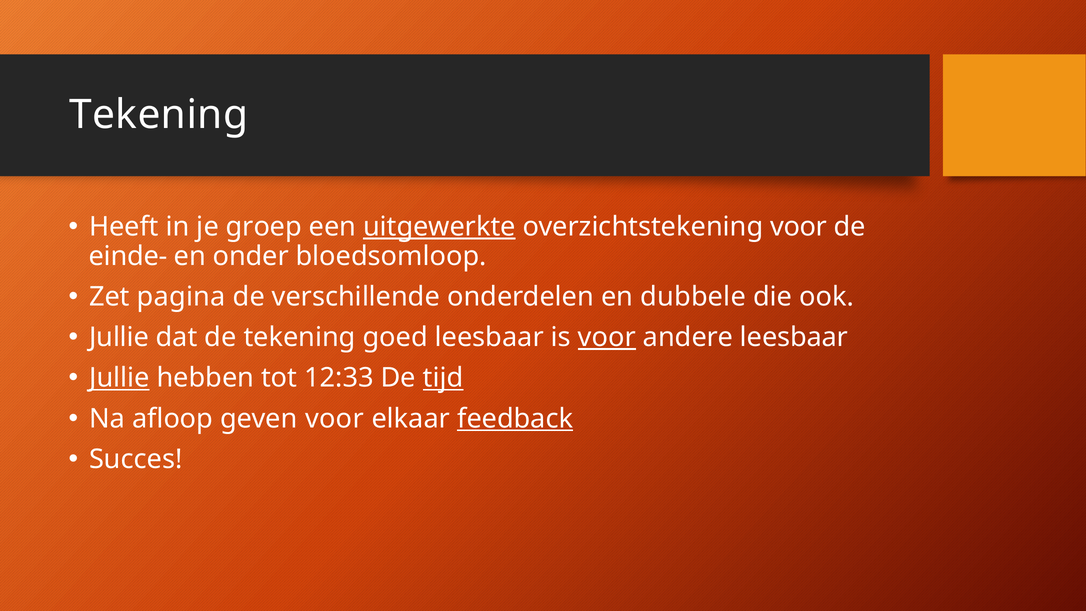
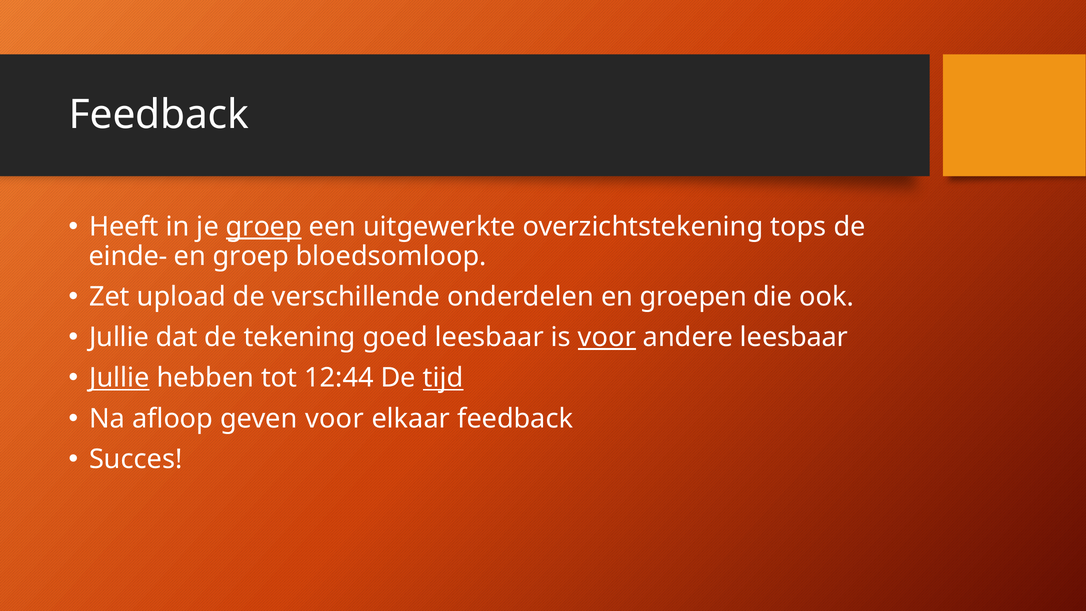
Tekening at (159, 115): Tekening -> Feedback
groep at (264, 227) underline: none -> present
uitgewerkte underline: present -> none
overzichtstekening voor: voor -> tops
en onder: onder -> groep
pagina: pagina -> upload
dubbele: dubbele -> groepen
12:33: 12:33 -> 12:44
feedback at (515, 419) underline: present -> none
